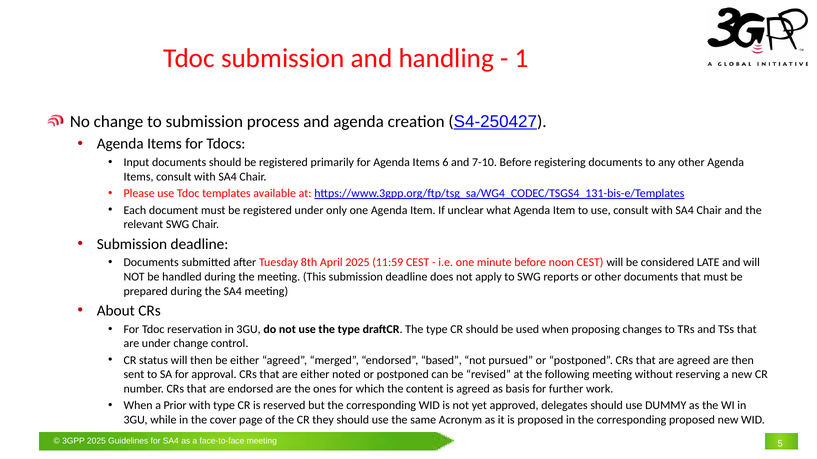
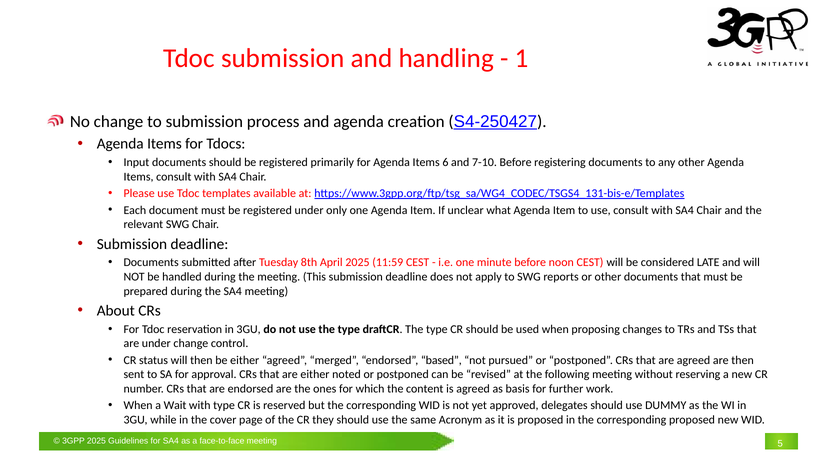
Prior: Prior -> Wait
